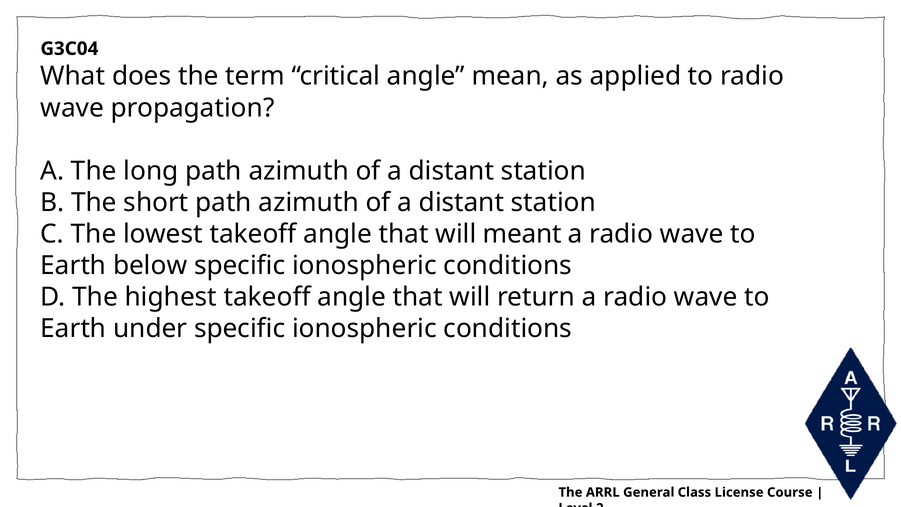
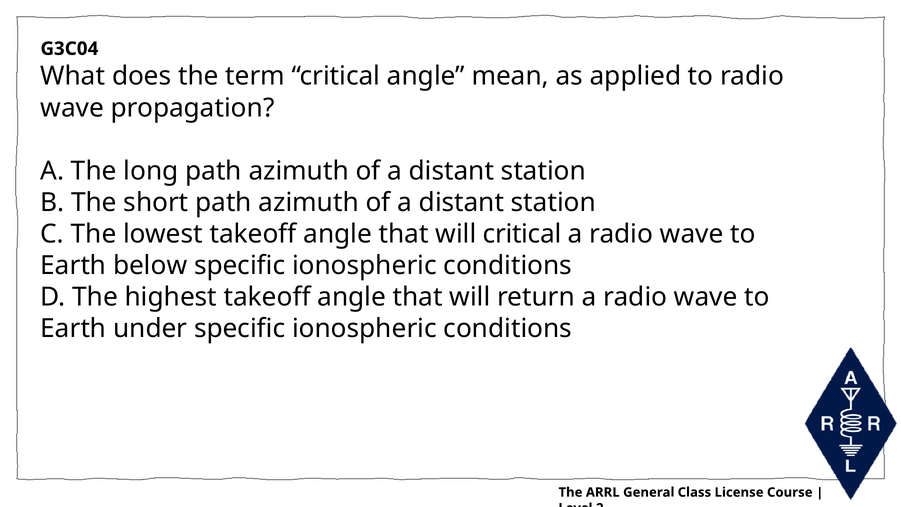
will meant: meant -> critical
